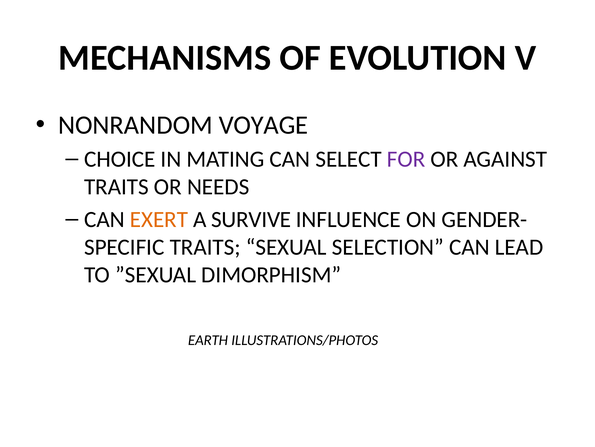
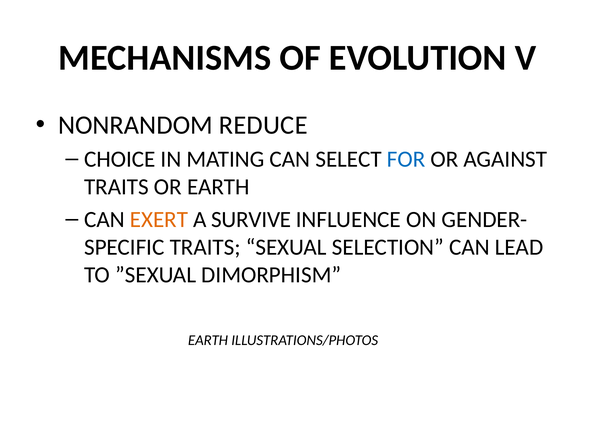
VOYAGE: VOYAGE -> REDUCE
FOR colour: purple -> blue
OR NEEDS: NEEDS -> EARTH
